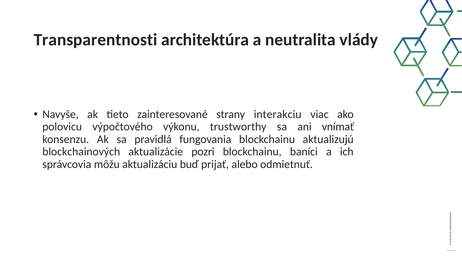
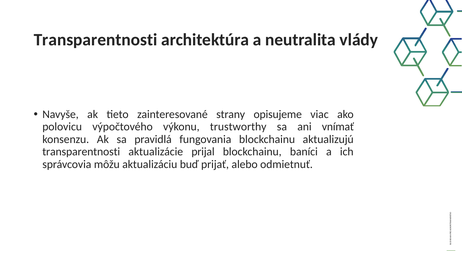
interakciu: interakciu -> opisujeme
blockchainových at (81, 152): blockchainových -> transparentnosti
pozri: pozri -> prijal
